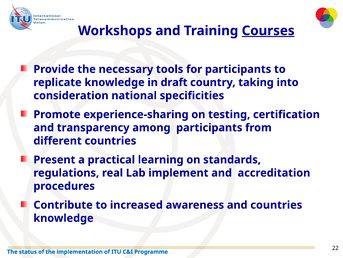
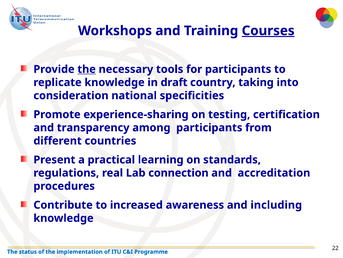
the at (87, 69) underline: none -> present
implement: implement -> connection
and countries: countries -> including
